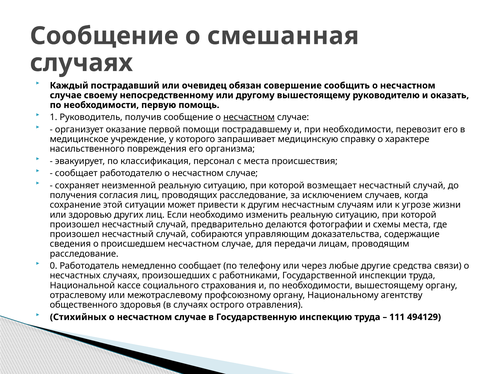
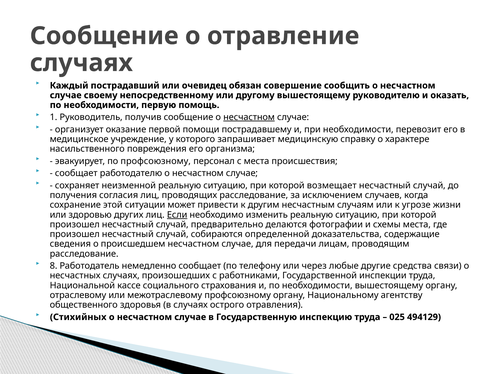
смешанная: смешанная -> отравление
по классификация: классификация -> профсоюзному
Если underline: none -> present
управляющим: управляющим -> определенной
0: 0 -> 8
111: 111 -> 025
